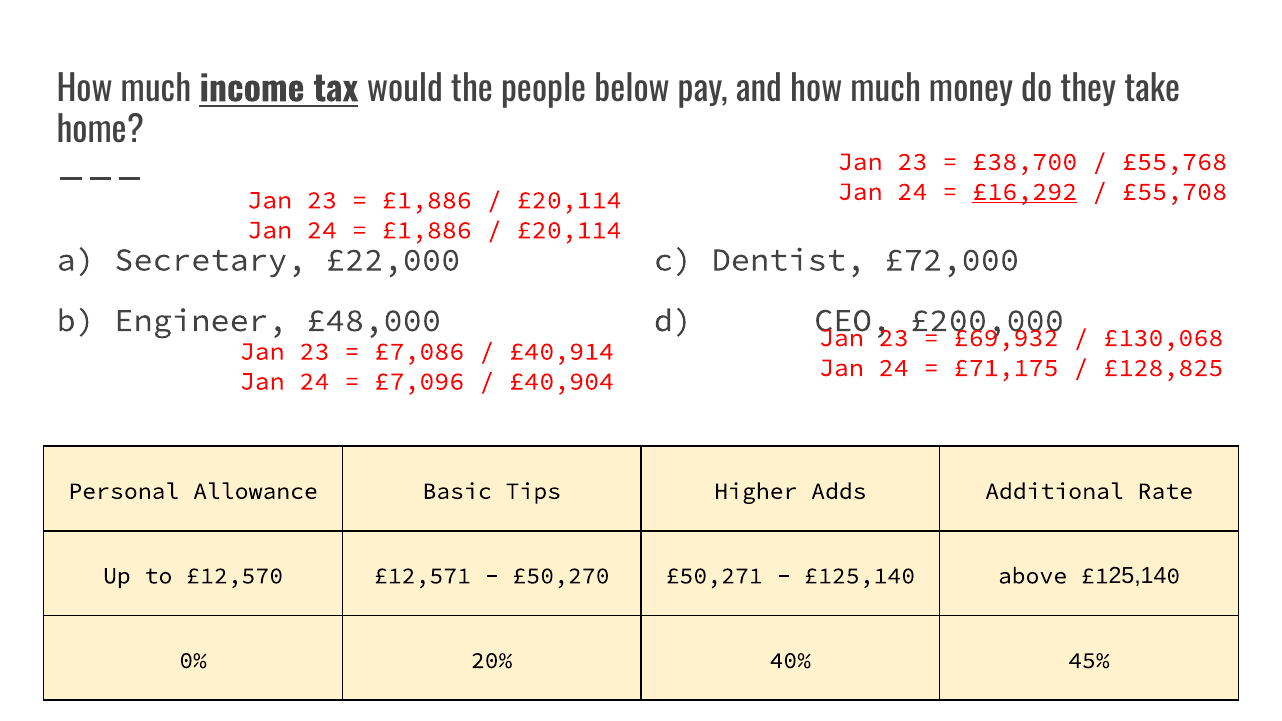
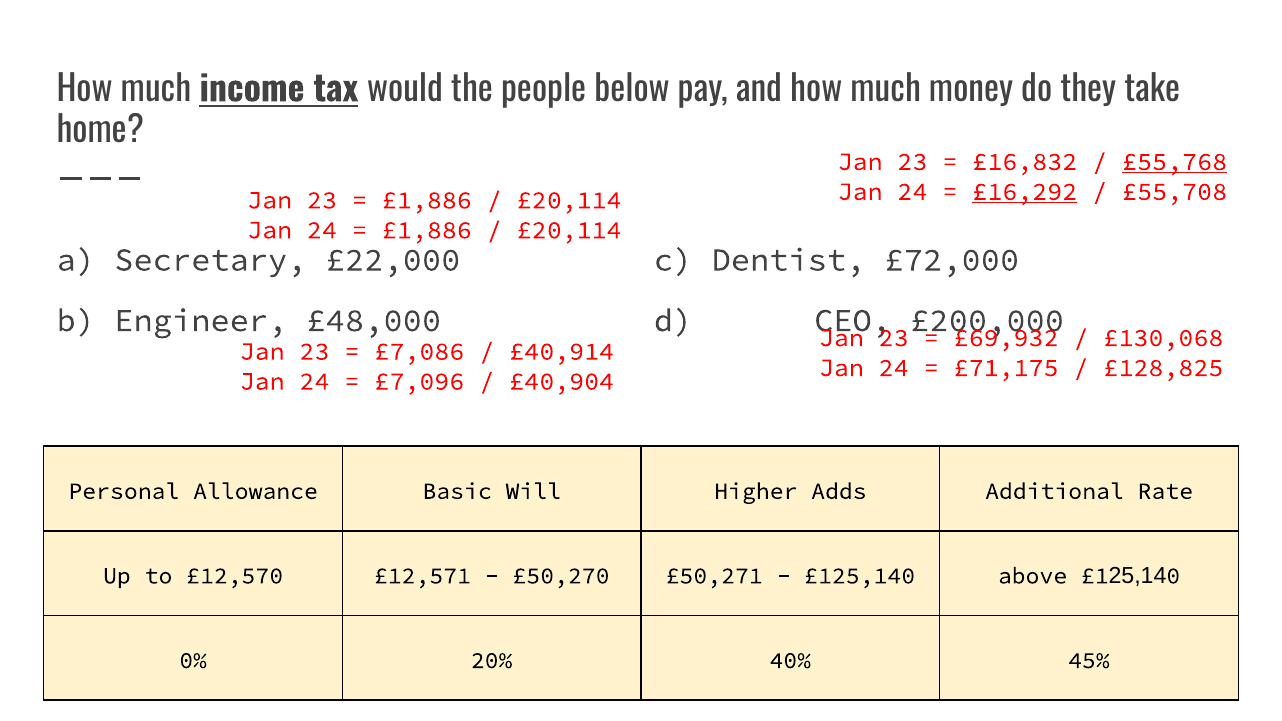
£38,700: £38,700 -> £16,832
£55,768 underline: none -> present
Tips: Tips -> Will
